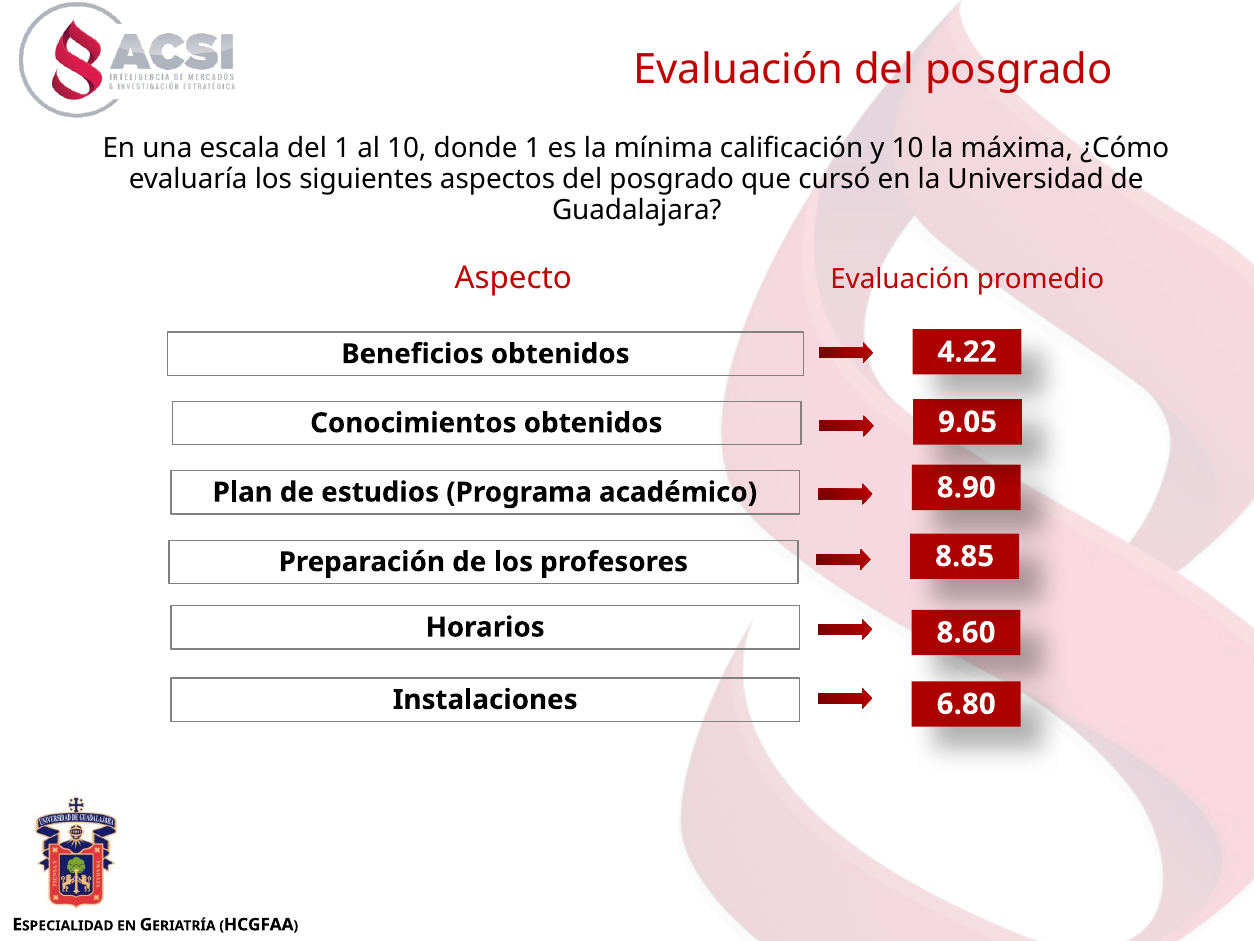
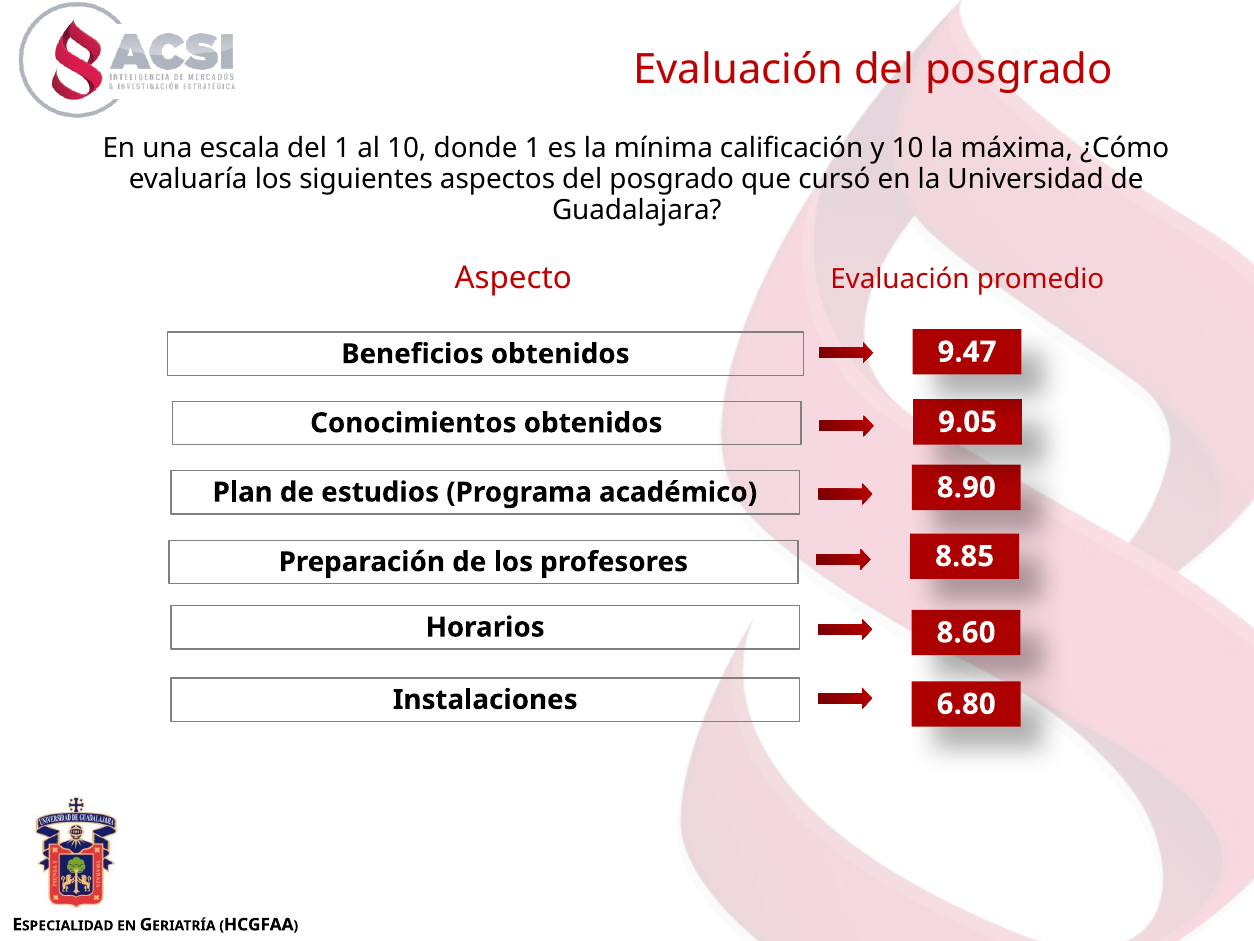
4.22: 4.22 -> 9.47
